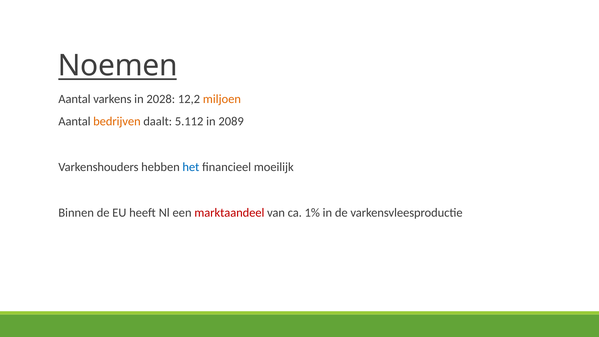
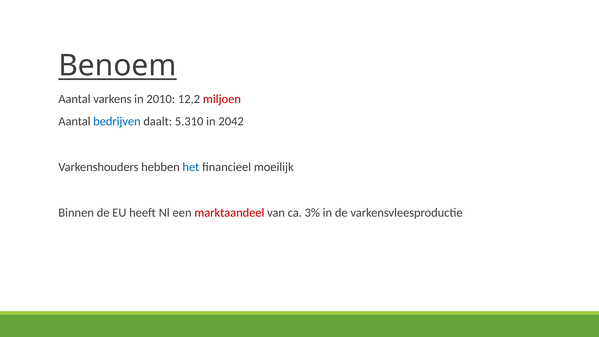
Noemen: Noemen -> Benoem
2028: 2028 -> 2010
miljoen colour: orange -> red
bedrijven colour: orange -> blue
5.112: 5.112 -> 5.310
2089: 2089 -> 2042
1%: 1% -> 3%
